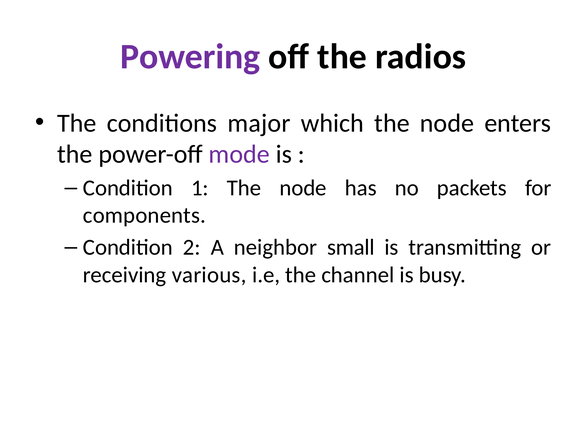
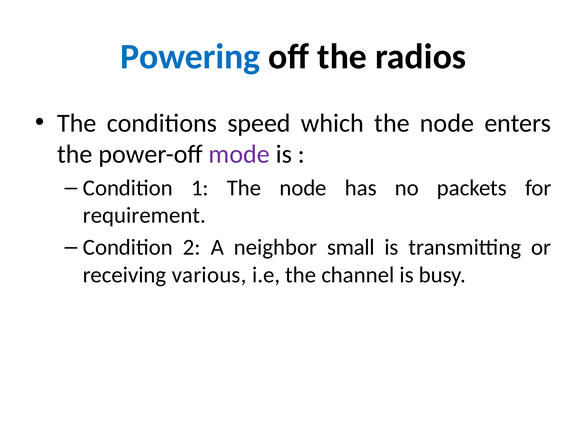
Powering colour: purple -> blue
major: major -> speed
components: components -> requirement
